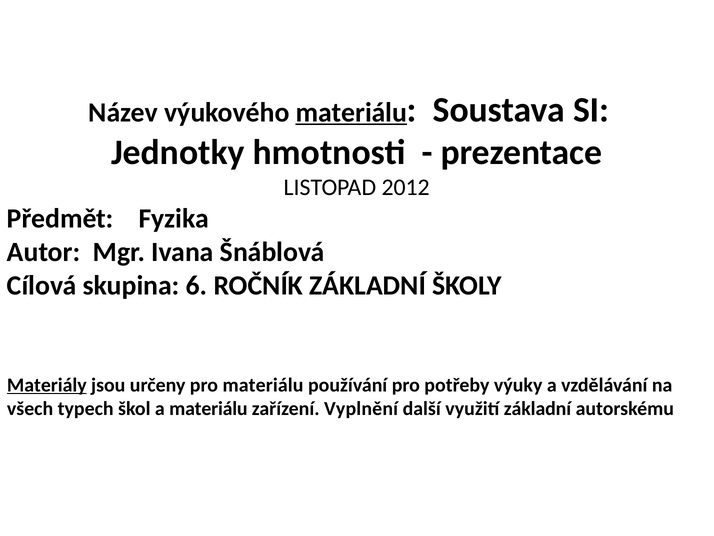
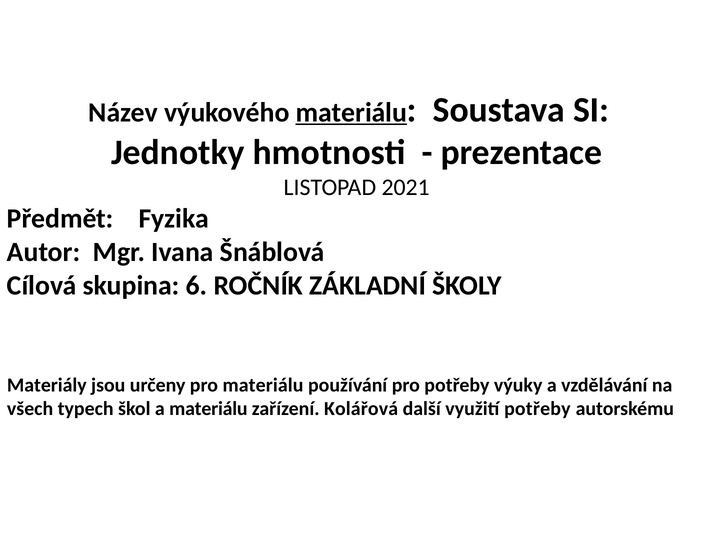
2012: 2012 -> 2021
Materiály underline: present -> none
Vyplnění: Vyplnění -> Kolářová
využití základní: základní -> potřeby
